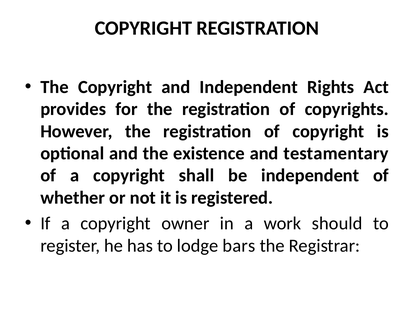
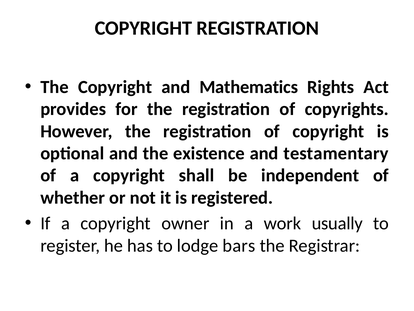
and Independent: Independent -> Mathematics
should: should -> usually
